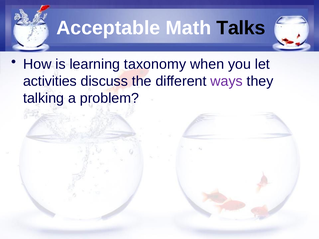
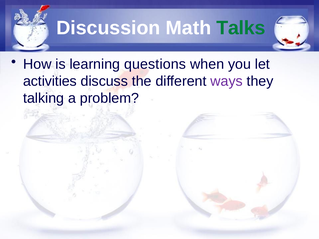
Acceptable: Acceptable -> Discussion
Talks colour: black -> green
taxonomy: taxonomy -> questions
